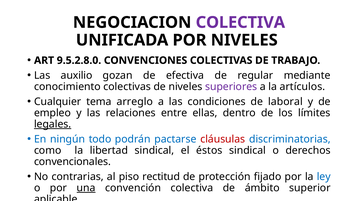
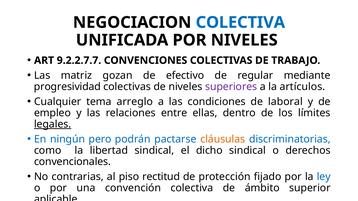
COLECTIVA at (240, 22) colour: purple -> blue
9.5.2.8.0: 9.5.2.8.0 -> 9.2.2.7.7
auxilio: auxilio -> matriz
efectiva: efectiva -> efectivo
conocimiento: conocimiento -> progresividad
todo: todo -> pero
cláusulas colour: red -> orange
éstos: éstos -> dicho
una underline: present -> none
